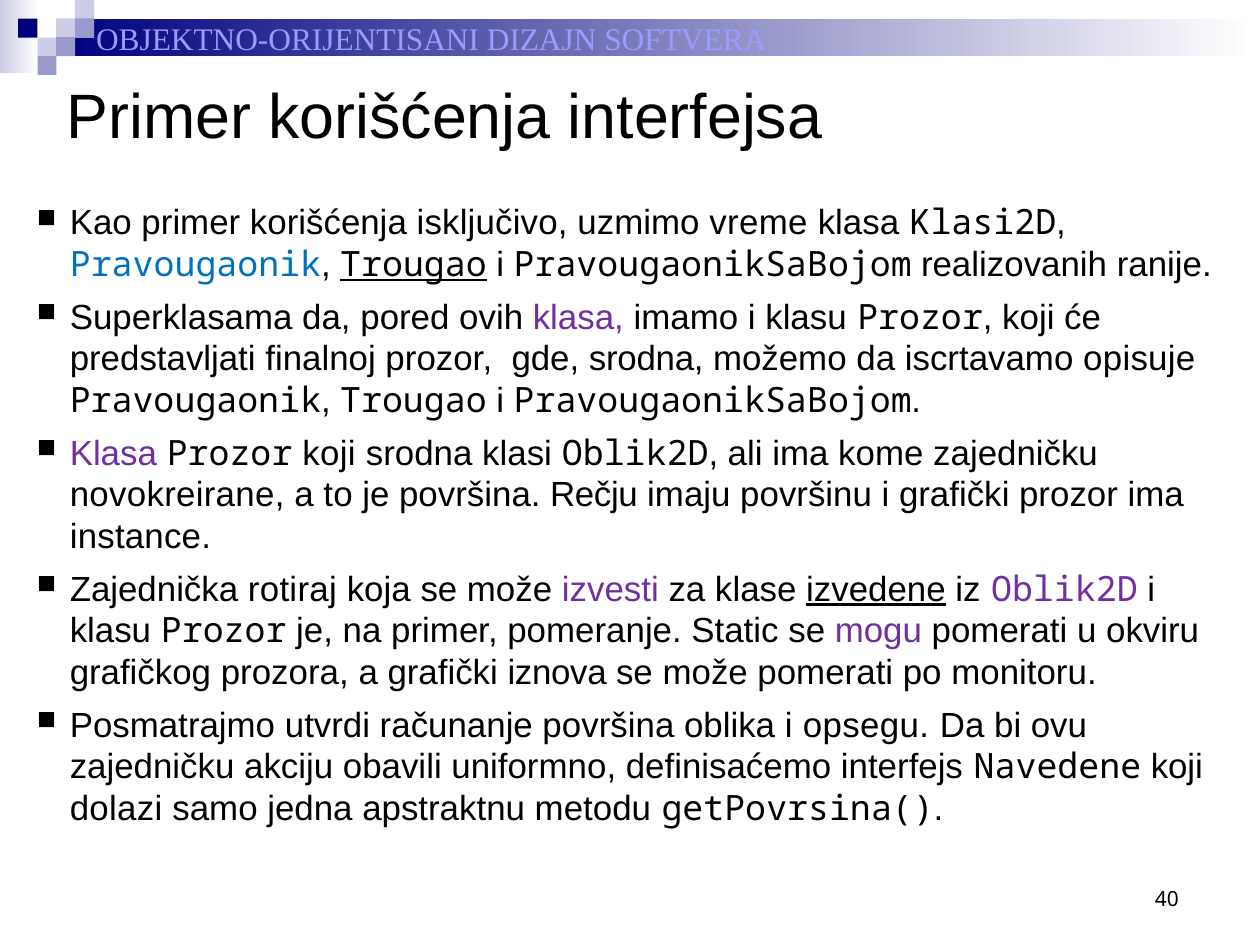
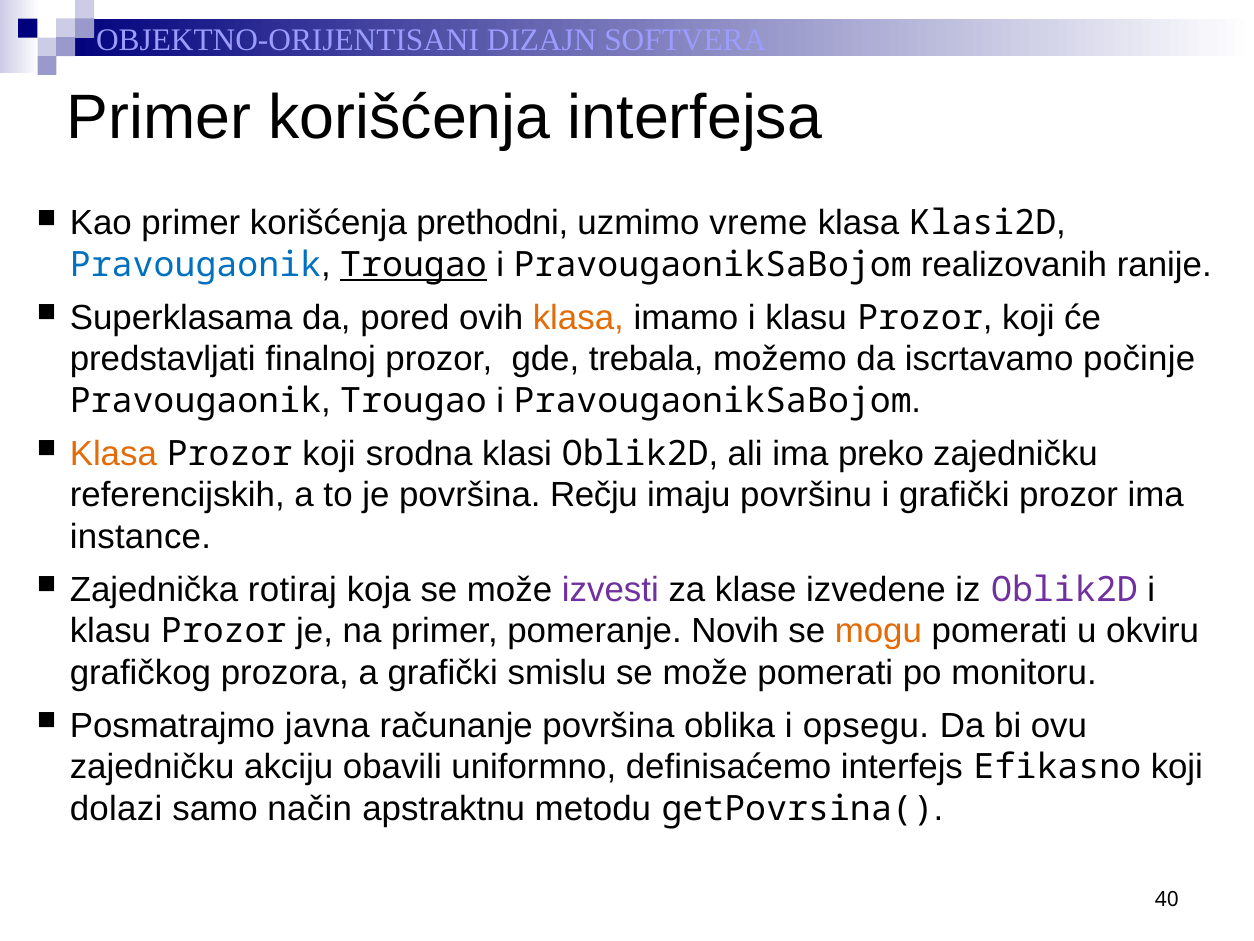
isključivo: isključivo -> prethodni
klasa at (578, 317) colour: purple -> orange
gde srodna: srodna -> trebala
opisuje: opisuje -> počinje
Klasa at (113, 453) colour: purple -> orange
kome: kome -> preko
novokreirane: novokreirane -> referencijskih
izvedene underline: present -> none
Static: Static -> Novih
mogu colour: purple -> orange
iznova: iznova -> smislu
utvrdi: utvrdi -> javna
Navedene: Navedene -> Efikasno
jedna: jedna -> način
